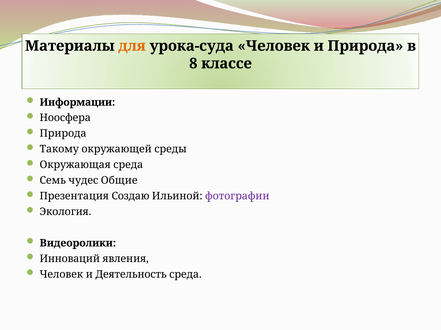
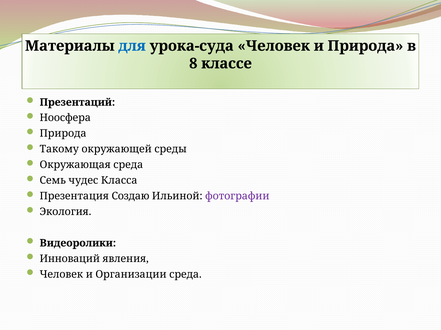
для colour: orange -> blue
Информации: Информации -> Презентаций
Общие: Общие -> Класса
Деятельность: Деятельность -> Организации
